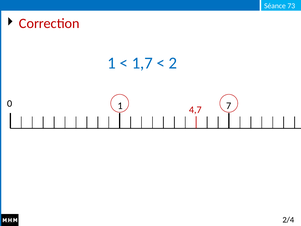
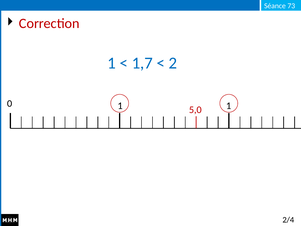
0 7: 7 -> 1
4,7: 4,7 -> 5,0
